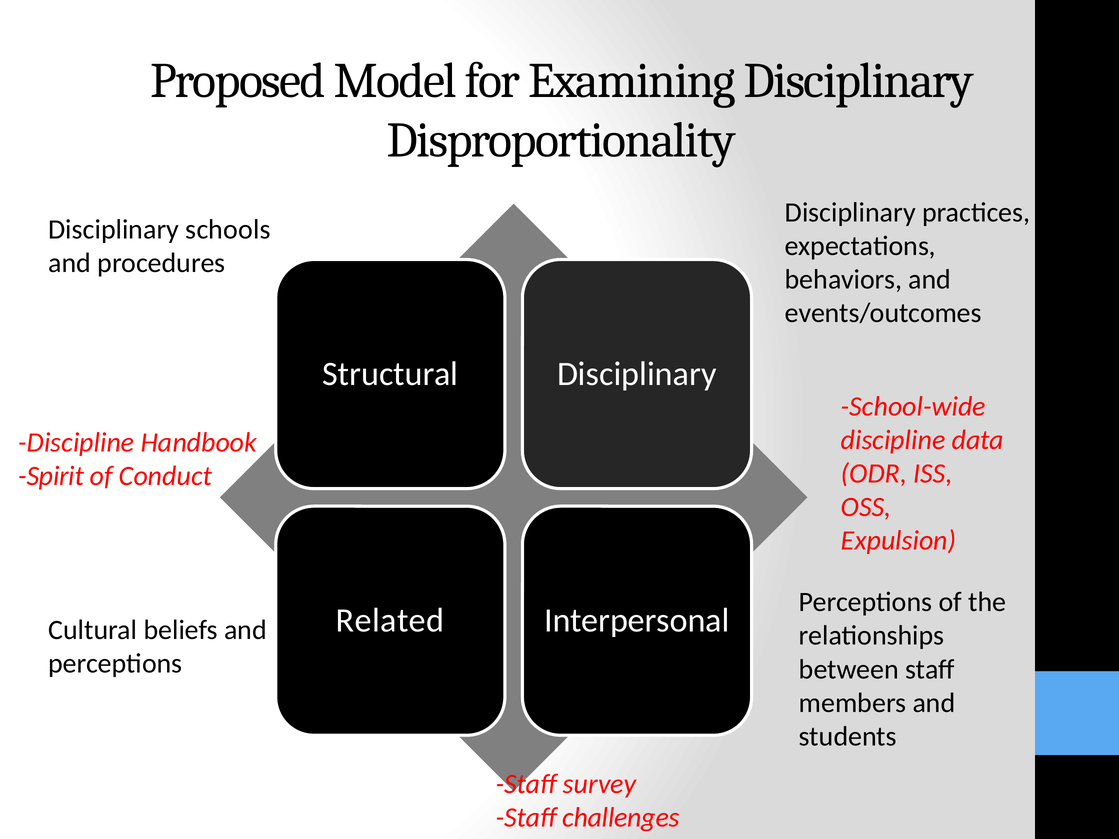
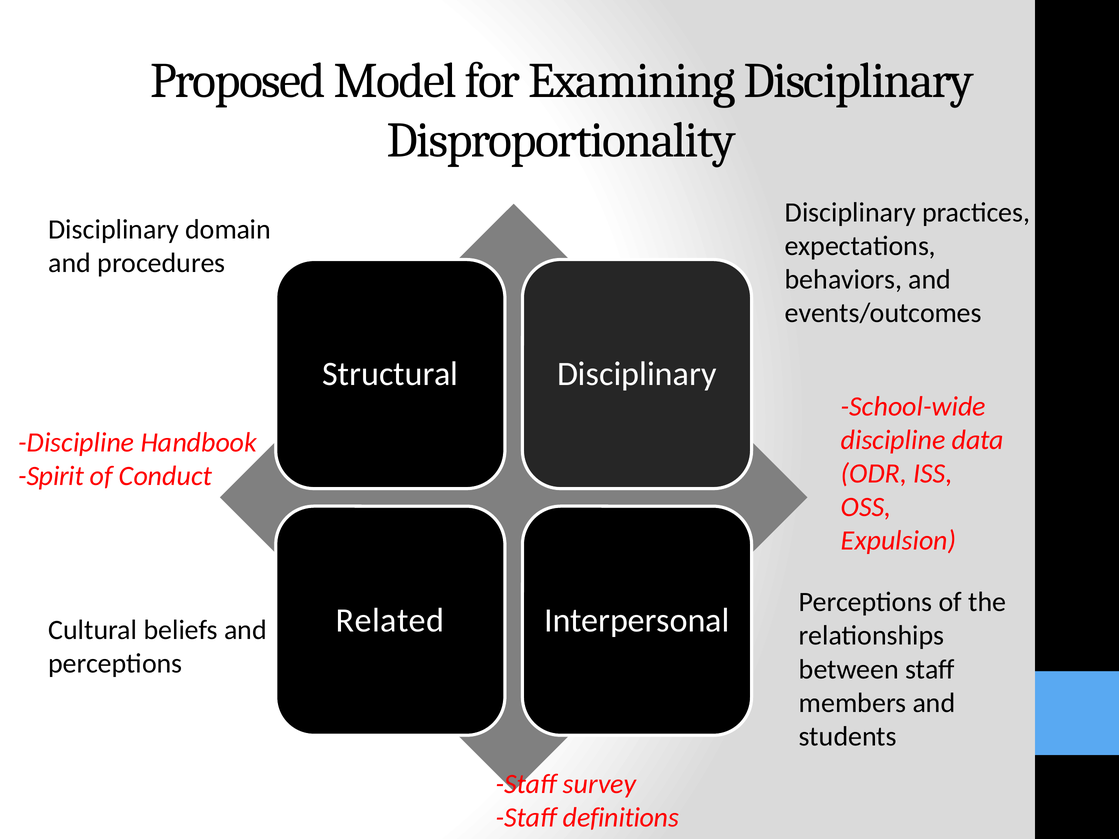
schools: schools -> domain
challenges: challenges -> definitions
